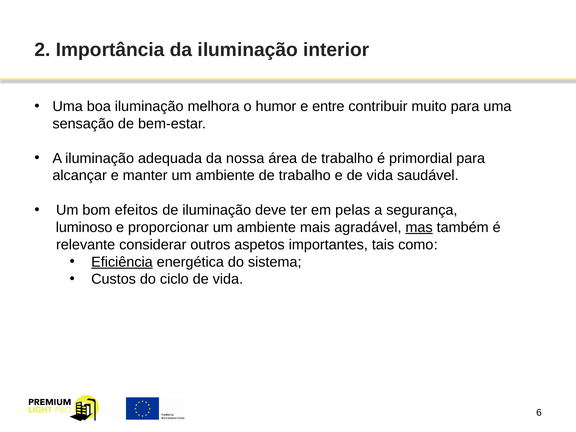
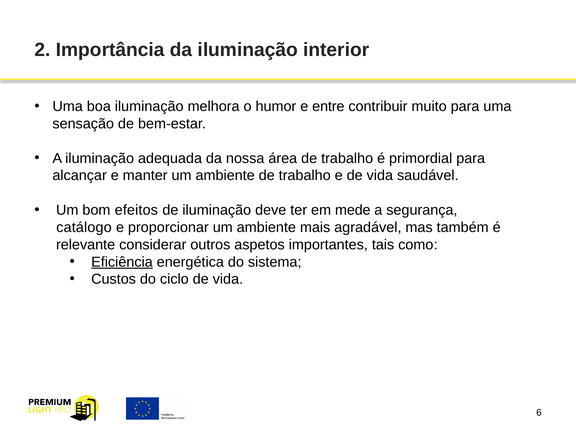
pelas: pelas -> mede
luminoso: luminoso -> catálogo
mas underline: present -> none
